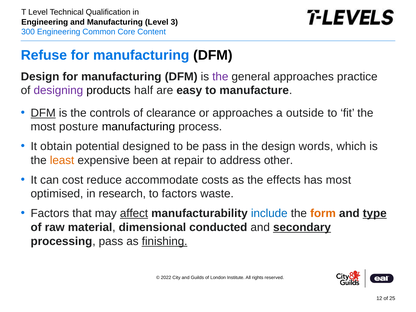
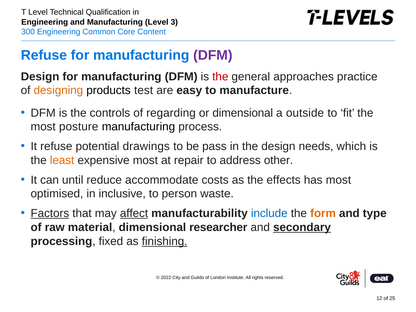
DFM at (213, 55) colour: black -> purple
the at (220, 77) colour: purple -> red
designing colour: purple -> orange
half: half -> test
DFM at (43, 113) underline: present -> none
clearance: clearance -> regarding
or approaches: approaches -> dimensional
It obtain: obtain -> refuse
designed: designed -> drawings
words: words -> needs
expensive been: been -> most
cost: cost -> until
research: research -> inclusive
to factors: factors -> person
Factors at (50, 213) underline: none -> present
type underline: present -> none
conducted: conducted -> researcher
processing pass: pass -> fixed
